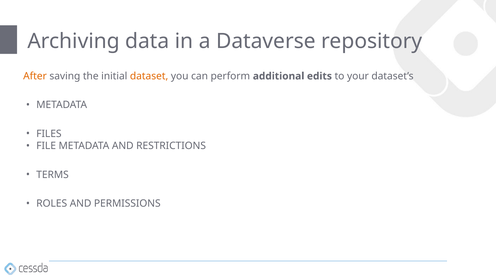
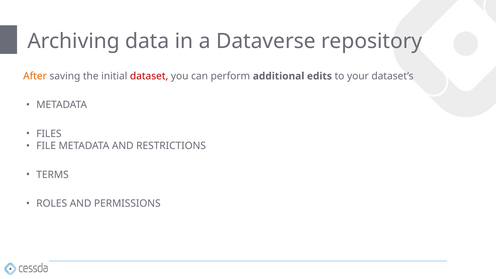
dataset colour: orange -> red
